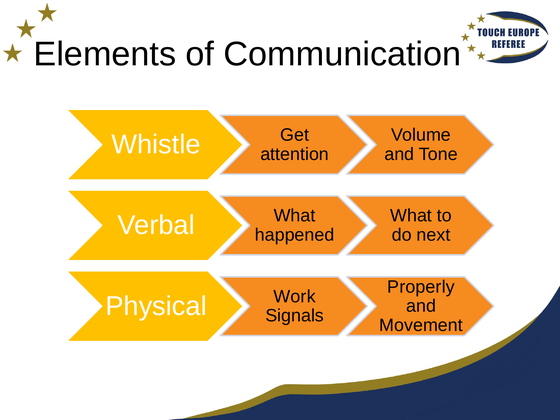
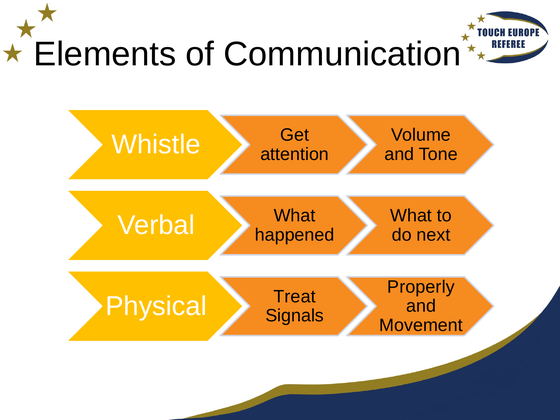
Work: Work -> Treat
